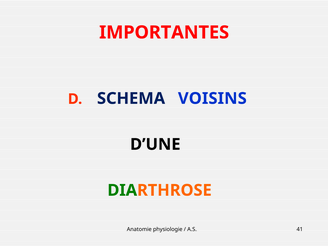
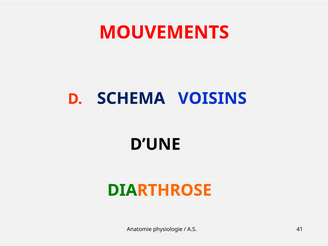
IMPORTANTES: IMPORTANTES -> MOUVEMENTS
